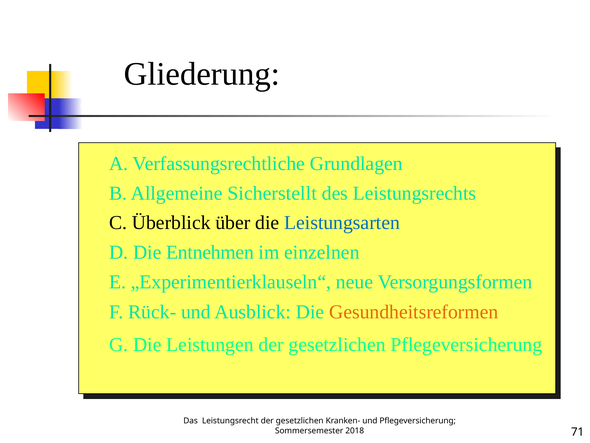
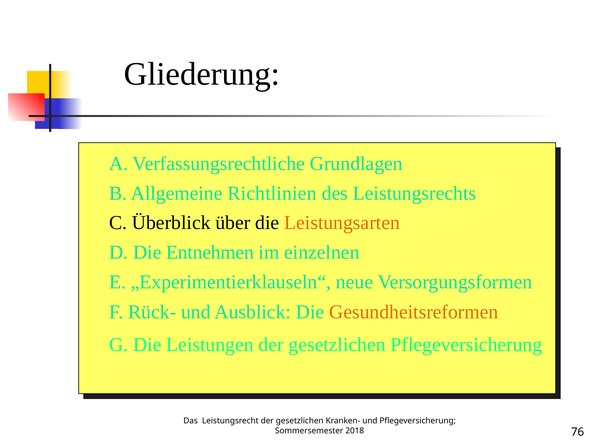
Sicherstellt: Sicherstellt -> Richtlinien
Leistungsarten colour: blue -> orange
71: 71 -> 76
